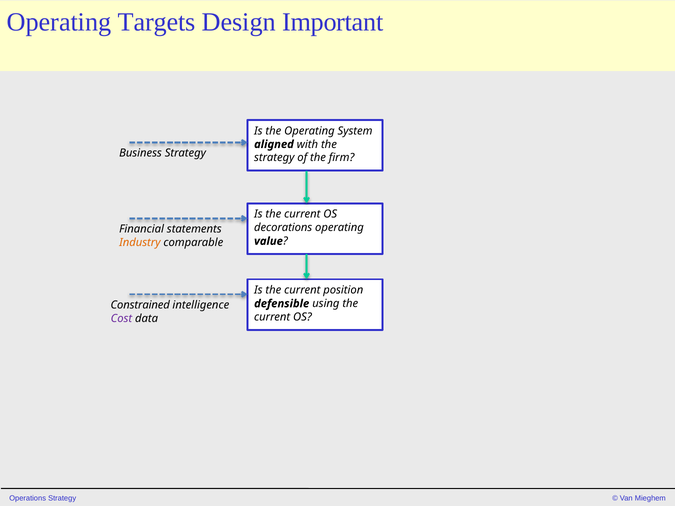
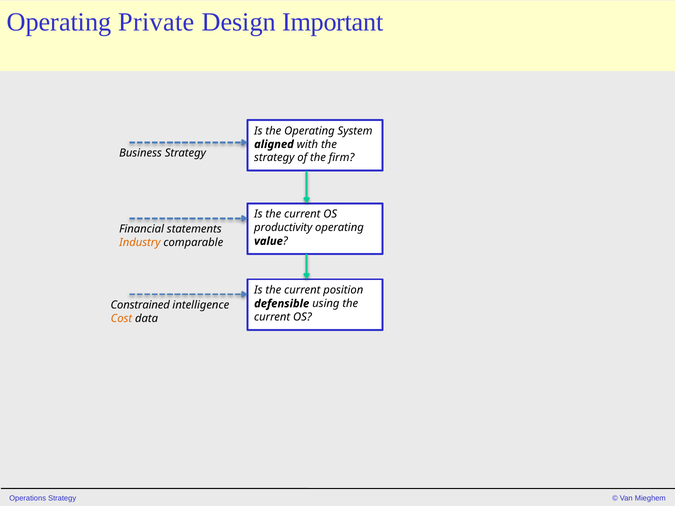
Targets: Targets -> Private
decorations: decorations -> productivity
Cost colour: purple -> orange
